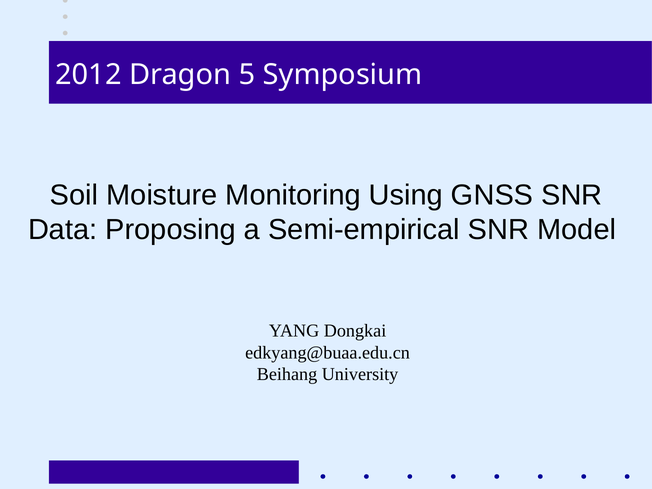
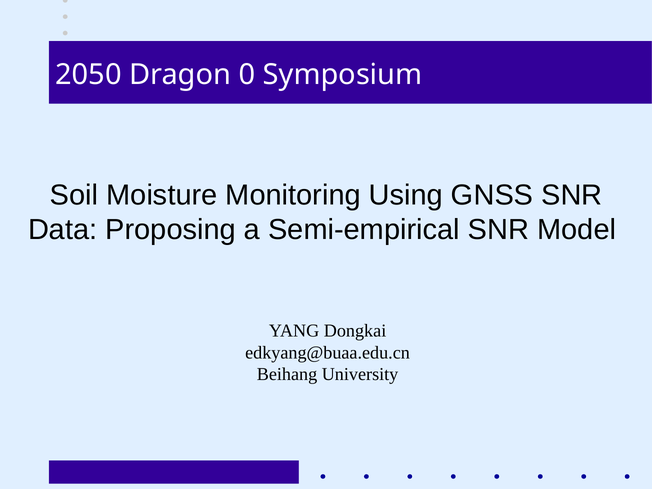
2012: 2012 -> 2050
5: 5 -> 0
